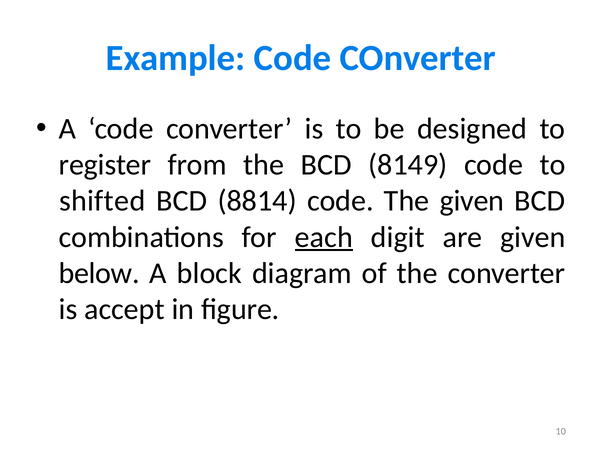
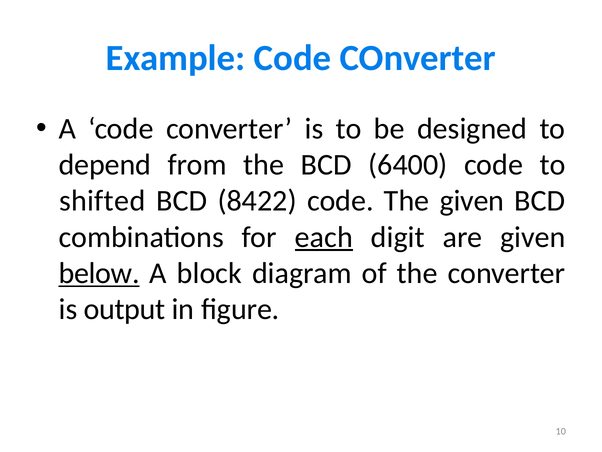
register: register -> depend
8149: 8149 -> 6400
8814: 8814 -> 8422
below underline: none -> present
accept: accept -> output
